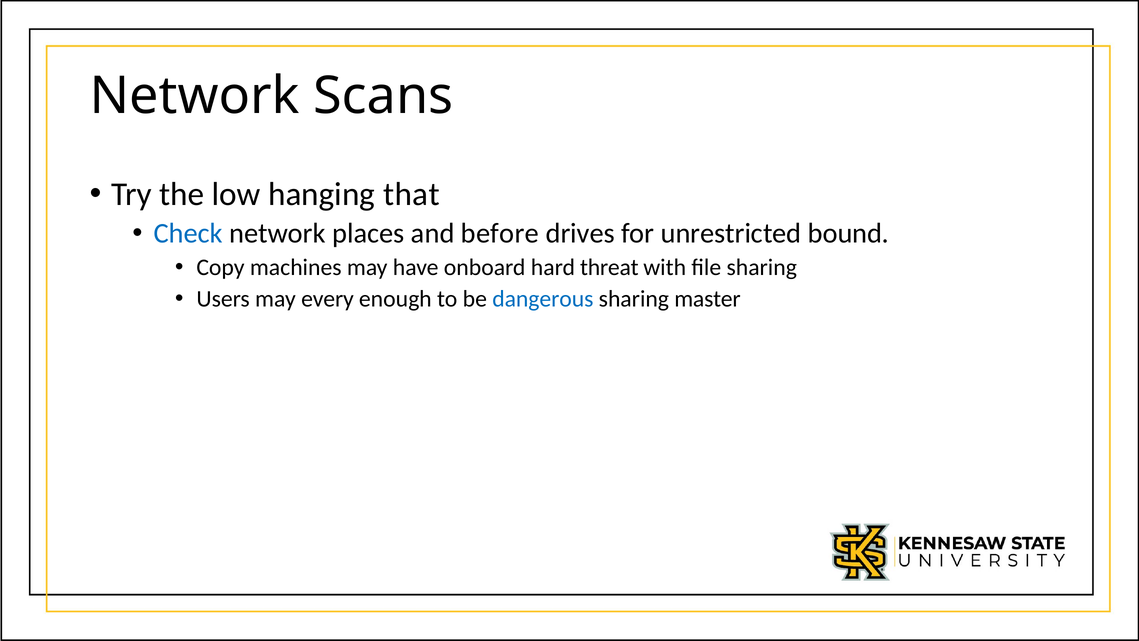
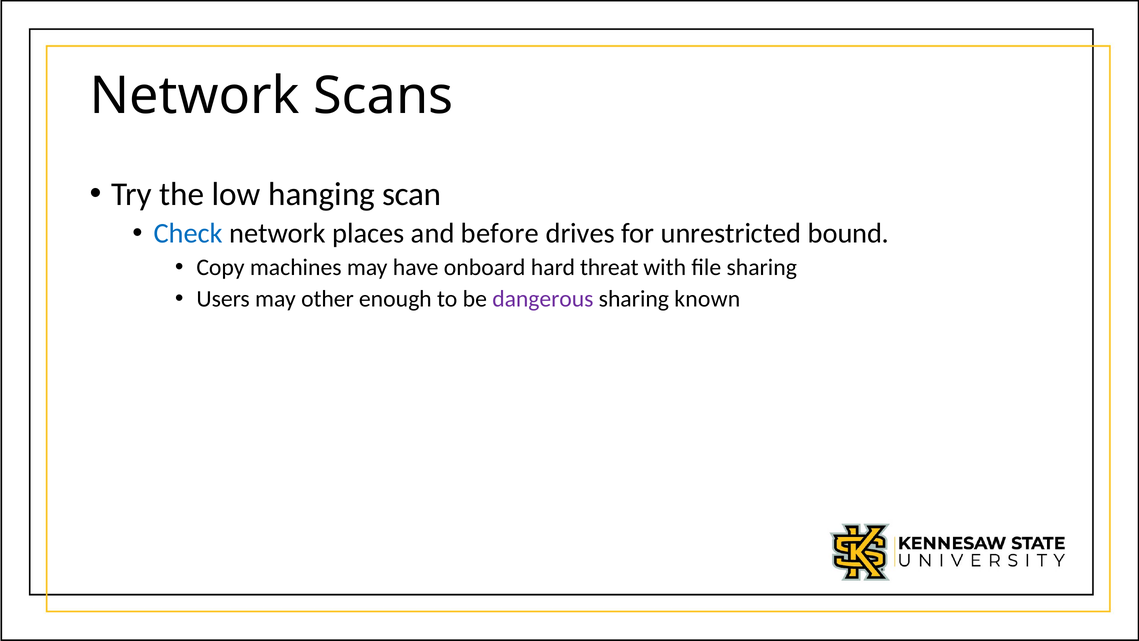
that: that -> scan
every: every -> other
dangerous colour: blue -> purple
master: master -> known
